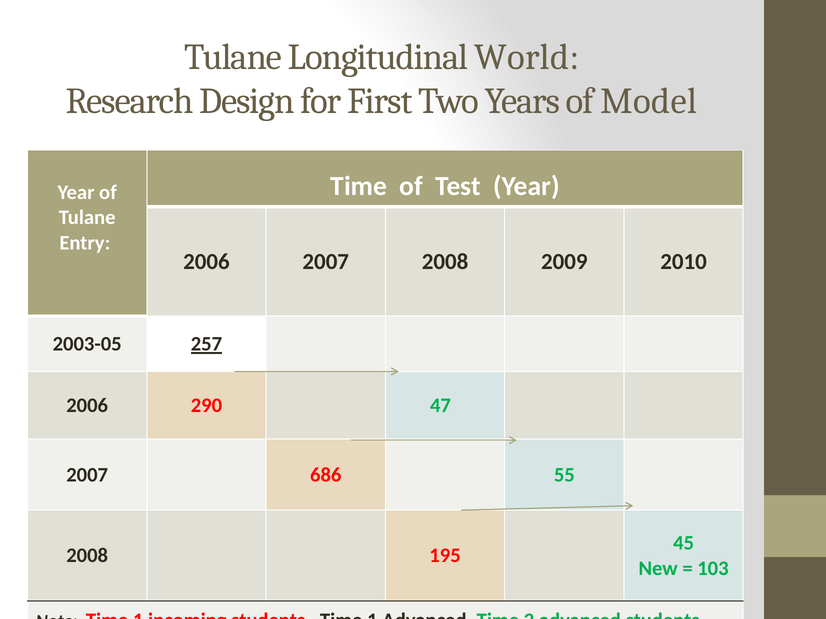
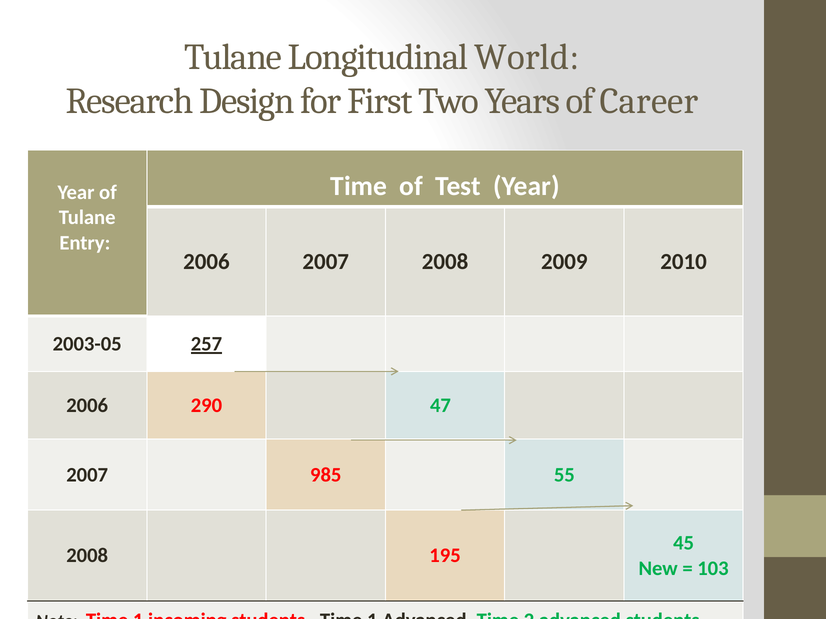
Model: Model -> Career
686: 686 -> 985
